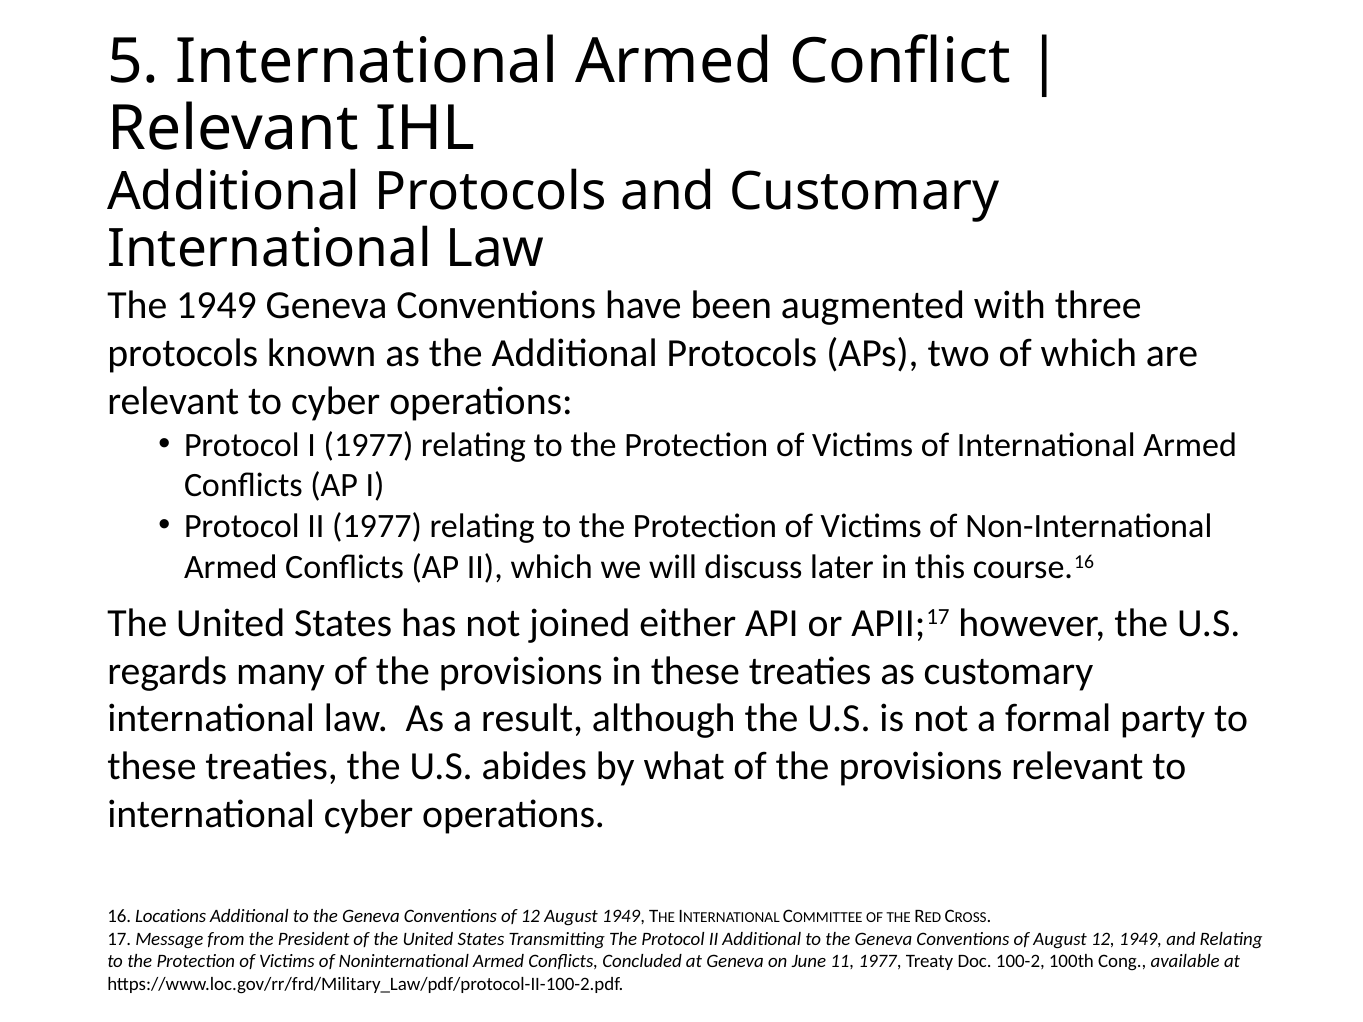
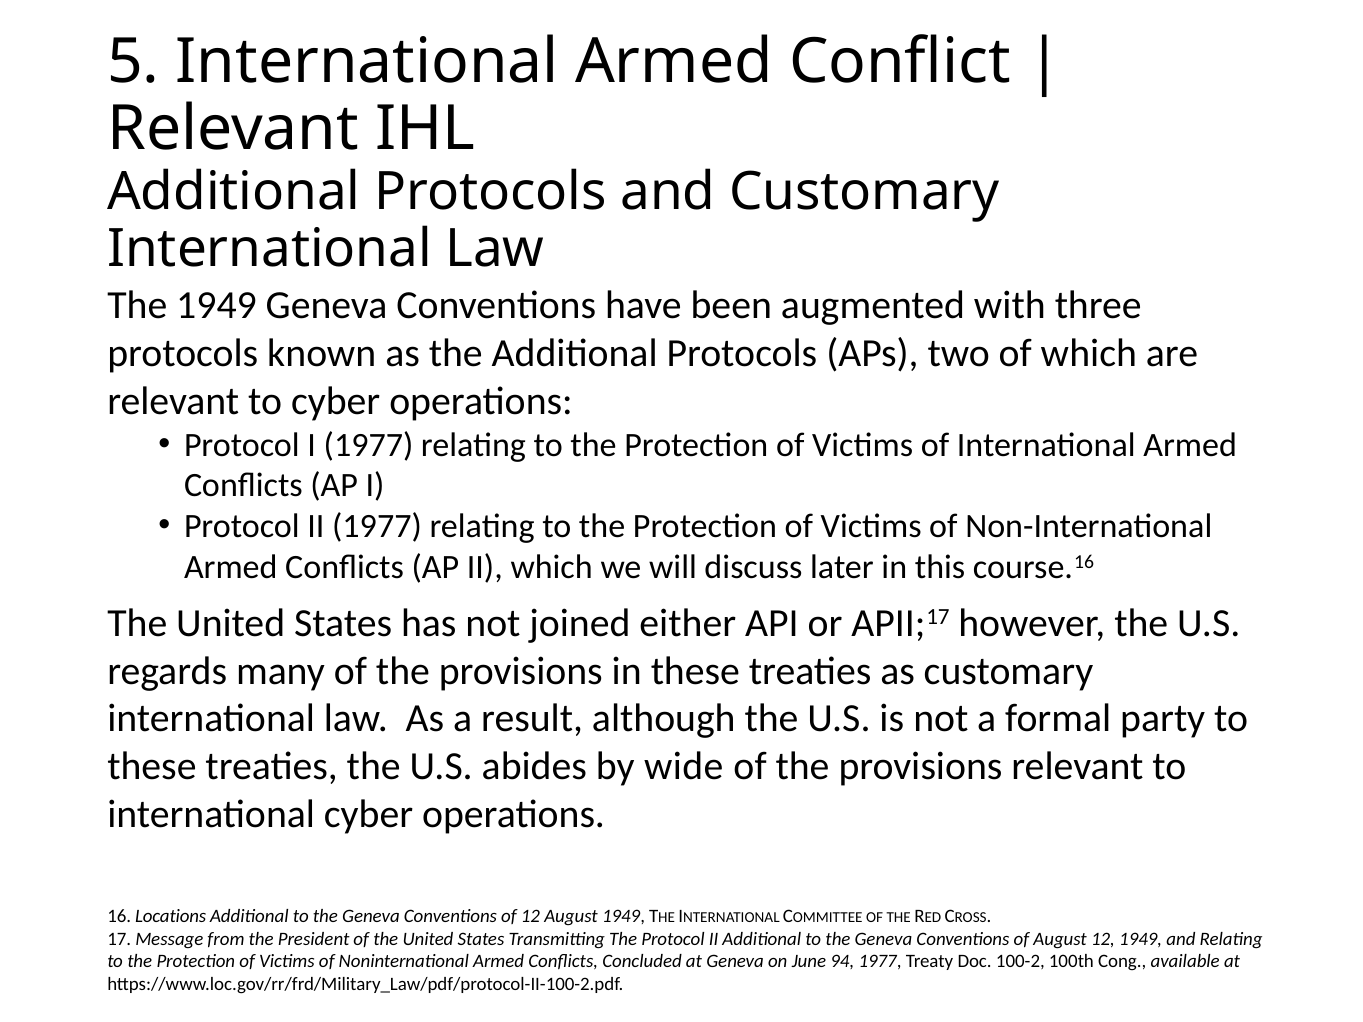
what: what -> wide
11: 11 -> 94
